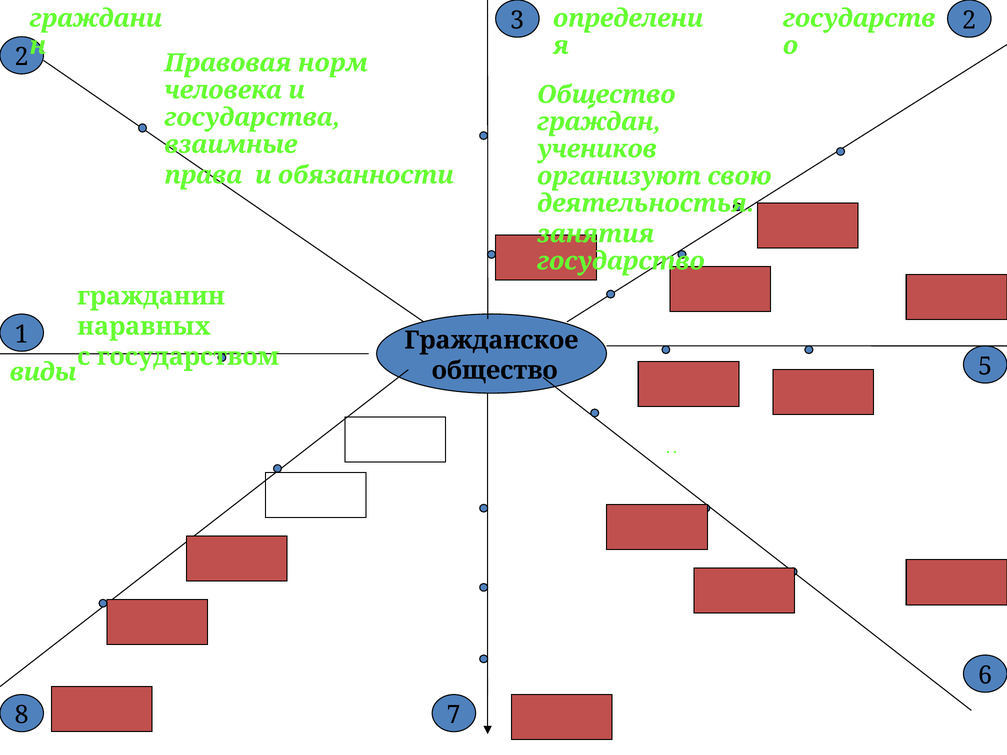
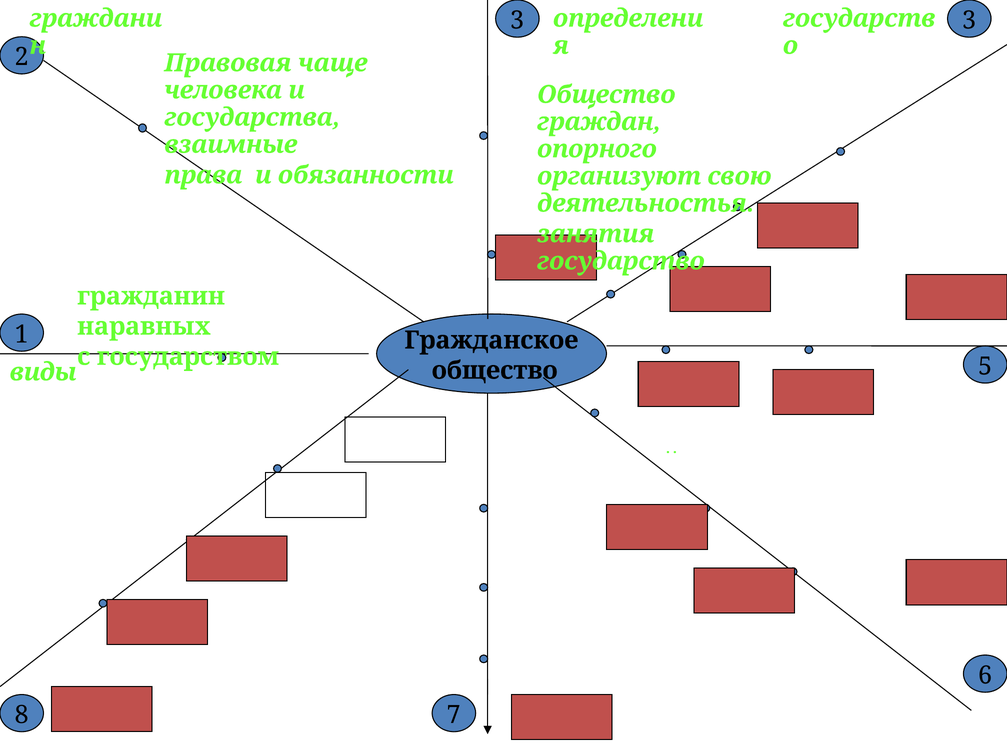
3 2: 2 -> 3
норм: норм -> чаще
учеников: учеников -> опорного
